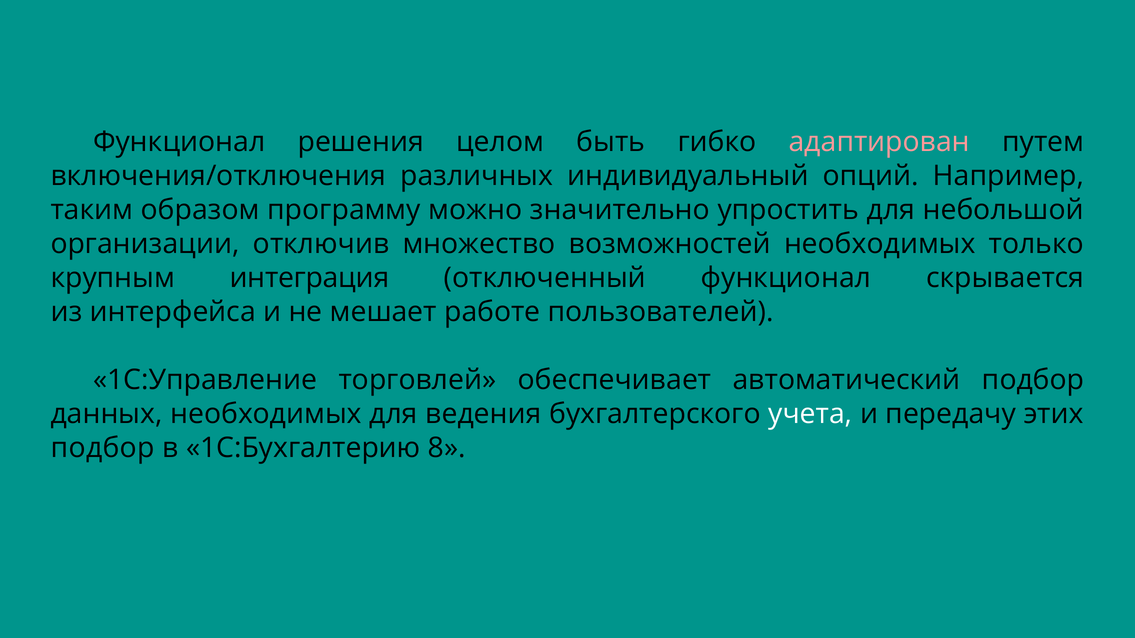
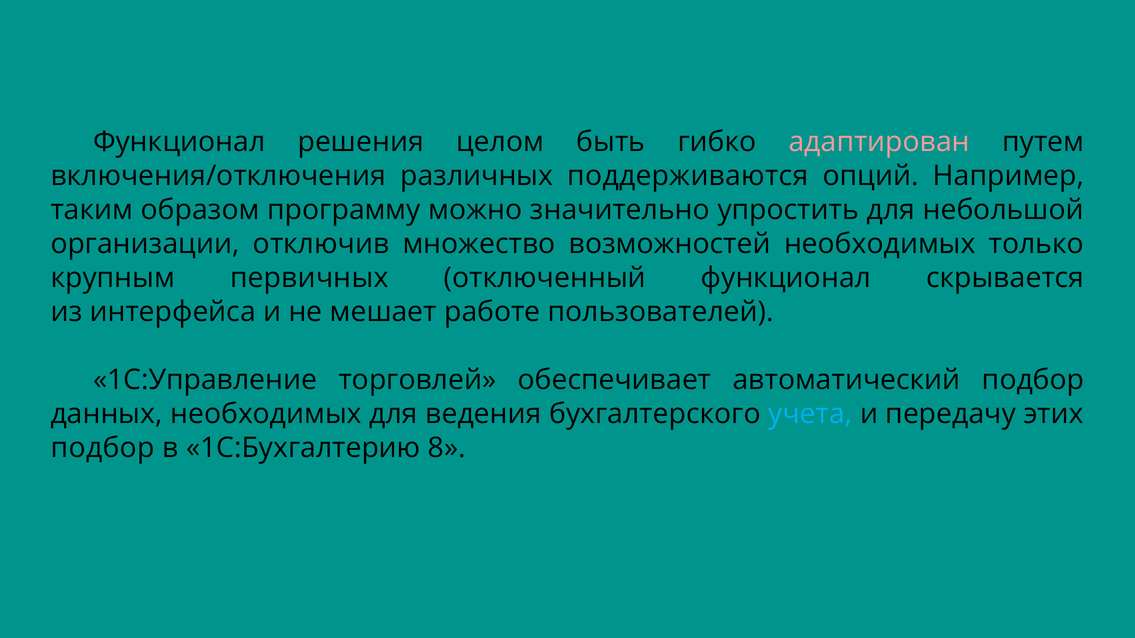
индивидуальный: индивидуальный -> поддерживаются
интеграция: интеграция -> первичных
учета colour: white -> light blue
